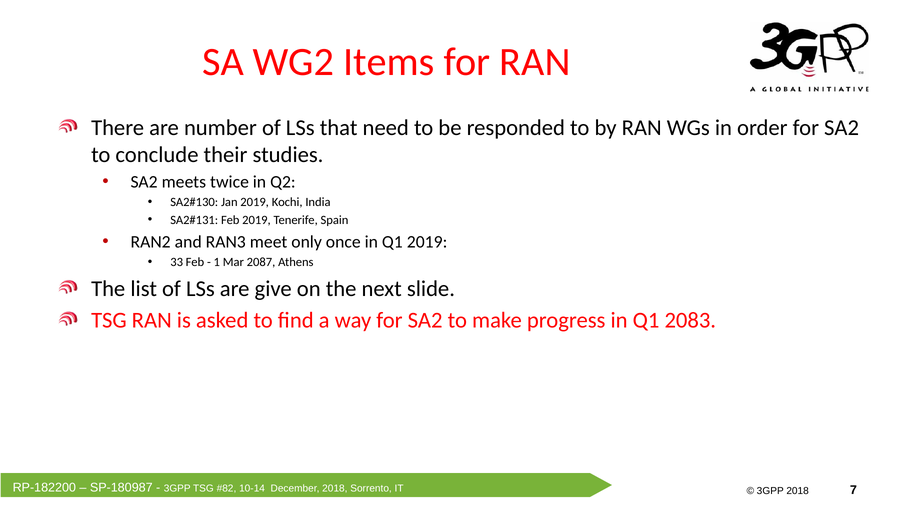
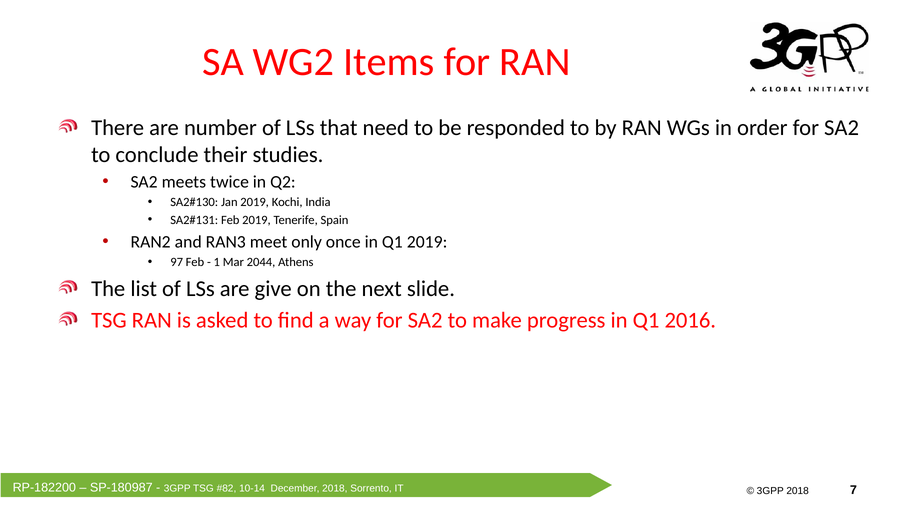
33: 33 -> 97
2087: 2087 -> 2044
2083: 2083 -> 2016
